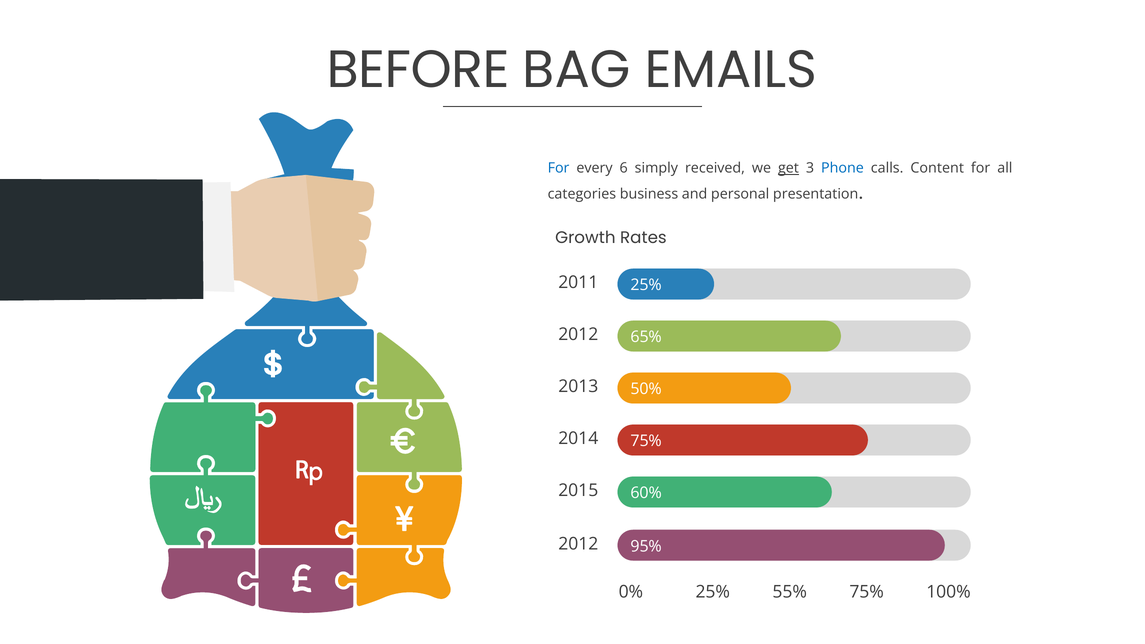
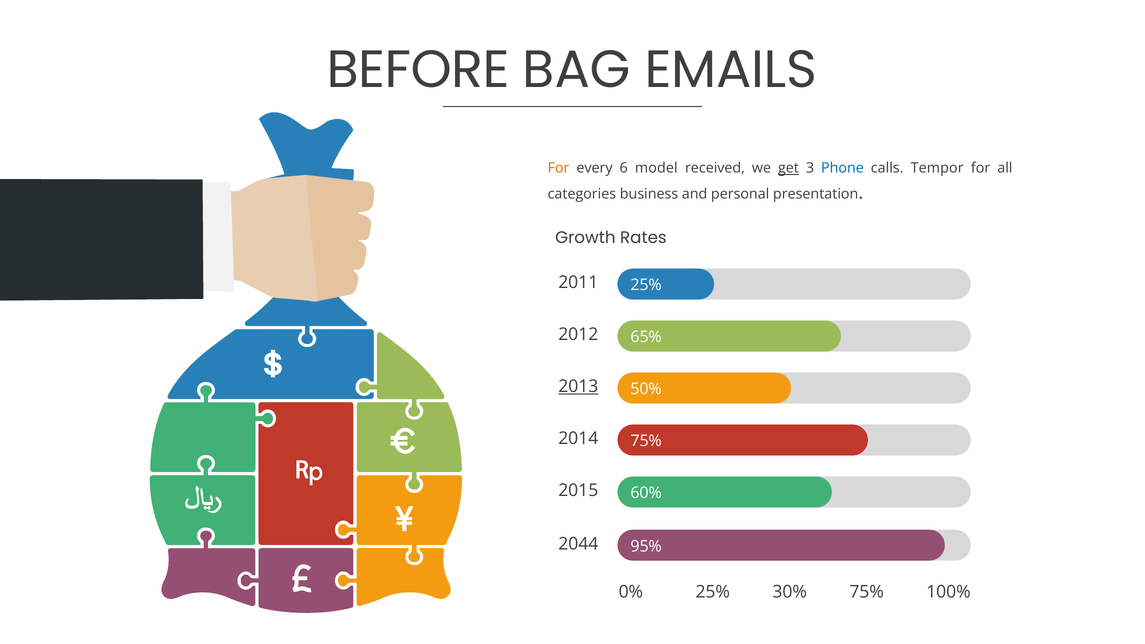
For at (559, 168) colour: blue -> orange
simply: simply -> model
Content: Content -> Tempor
2013 underline: none -> present
2012 at (578, 544): 2012 -> 2044
55%: 55% -> 30%
